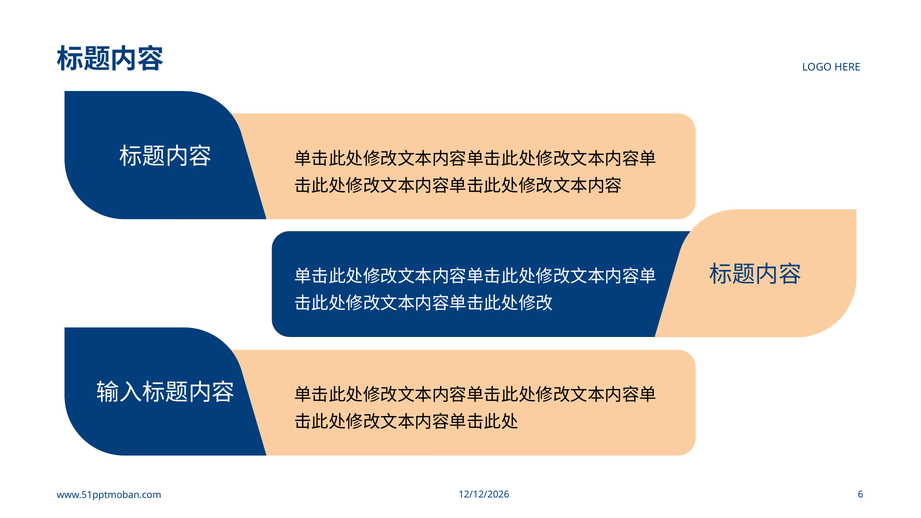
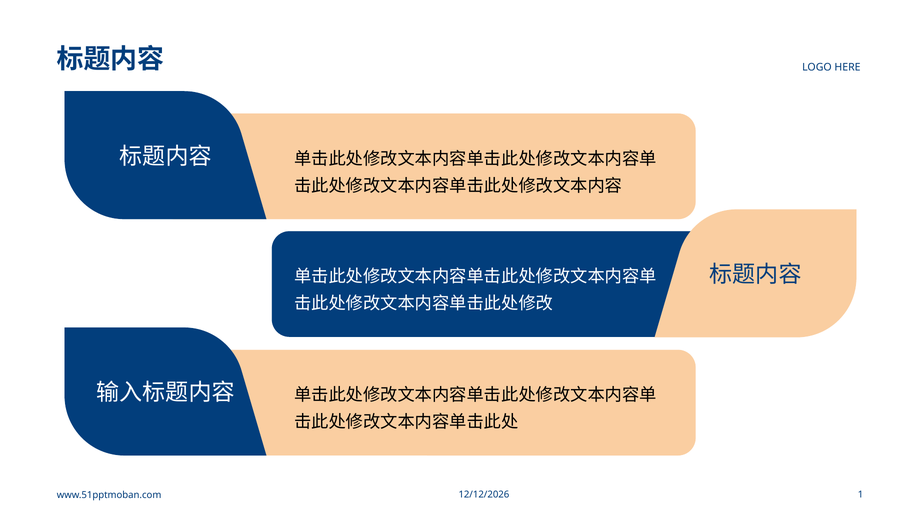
6: 6 -> 1
